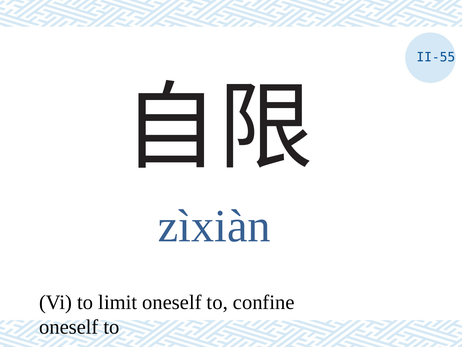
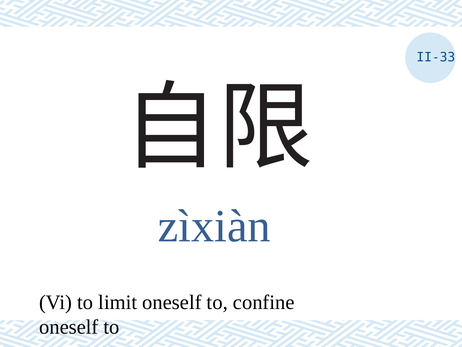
II-55: II-55 -> II-33
